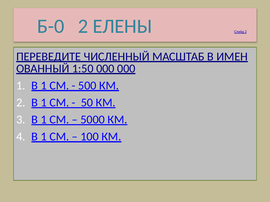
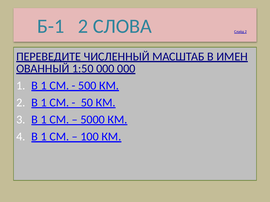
Б-0: Б-0 -> Б-1
ЕЛЕНЫ: ЕЛЕНЫ -> СЛОВА
